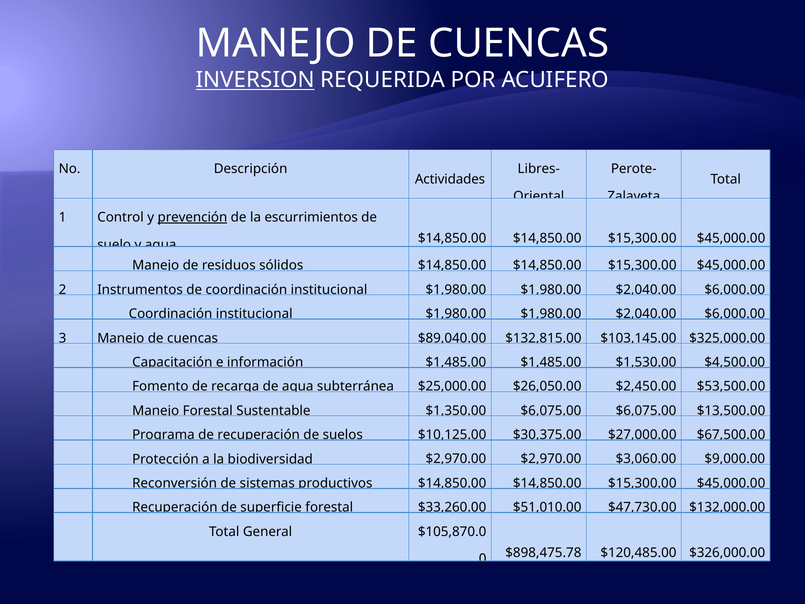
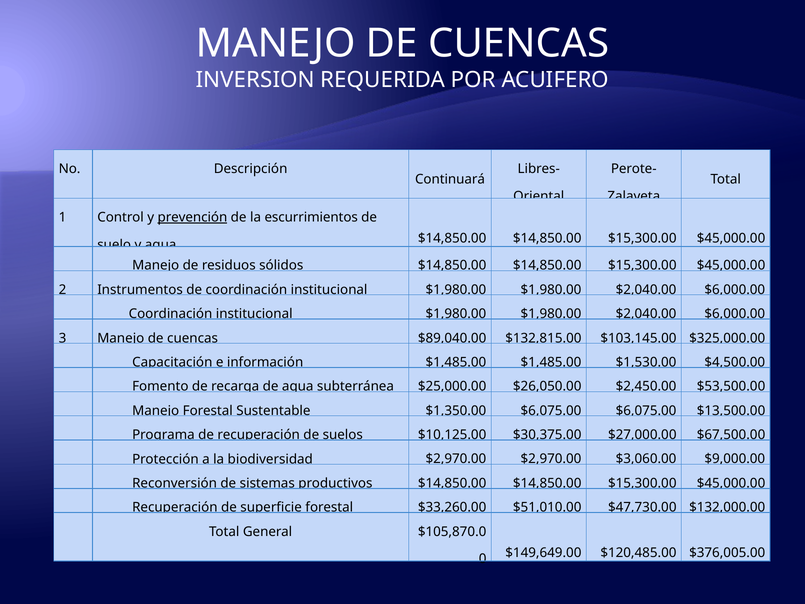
INVERSION underline: present -> none
Actividades: Actividades -> Continuará
$898,475.78: $898,475.78 -> $149,649.00
$326,000.00: $326,000.00 -> $376,005.00
